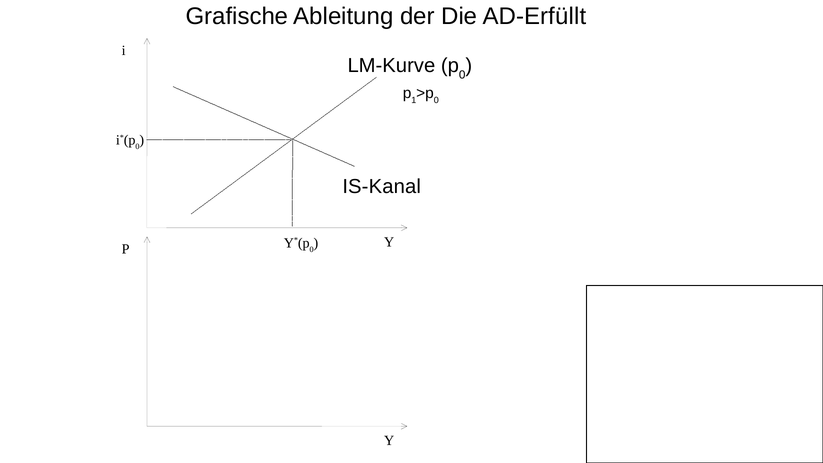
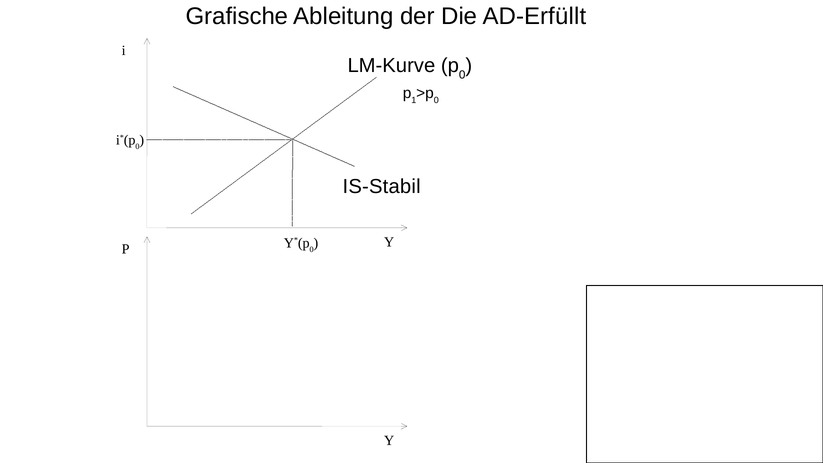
IS-Kanal: IS-Kanal -> IS-Stabil
